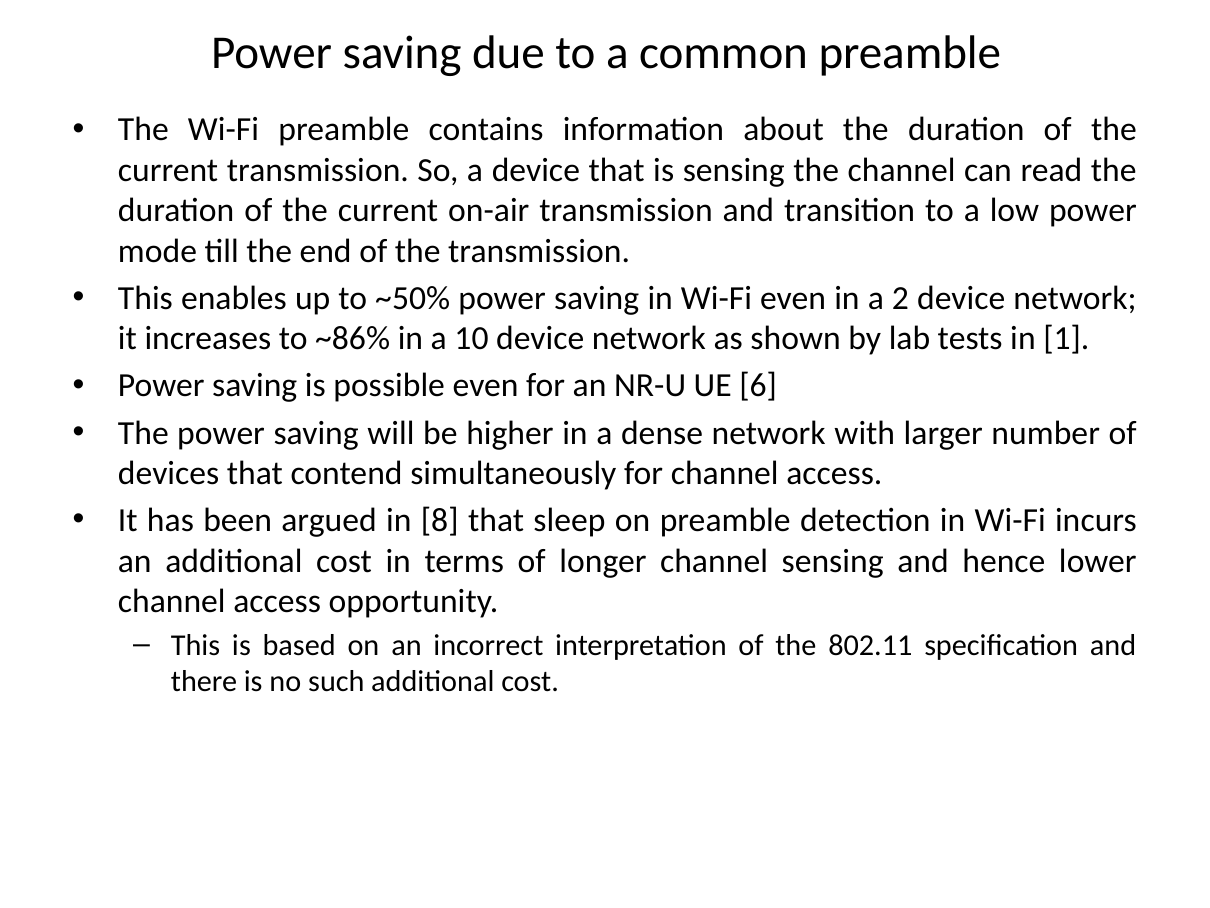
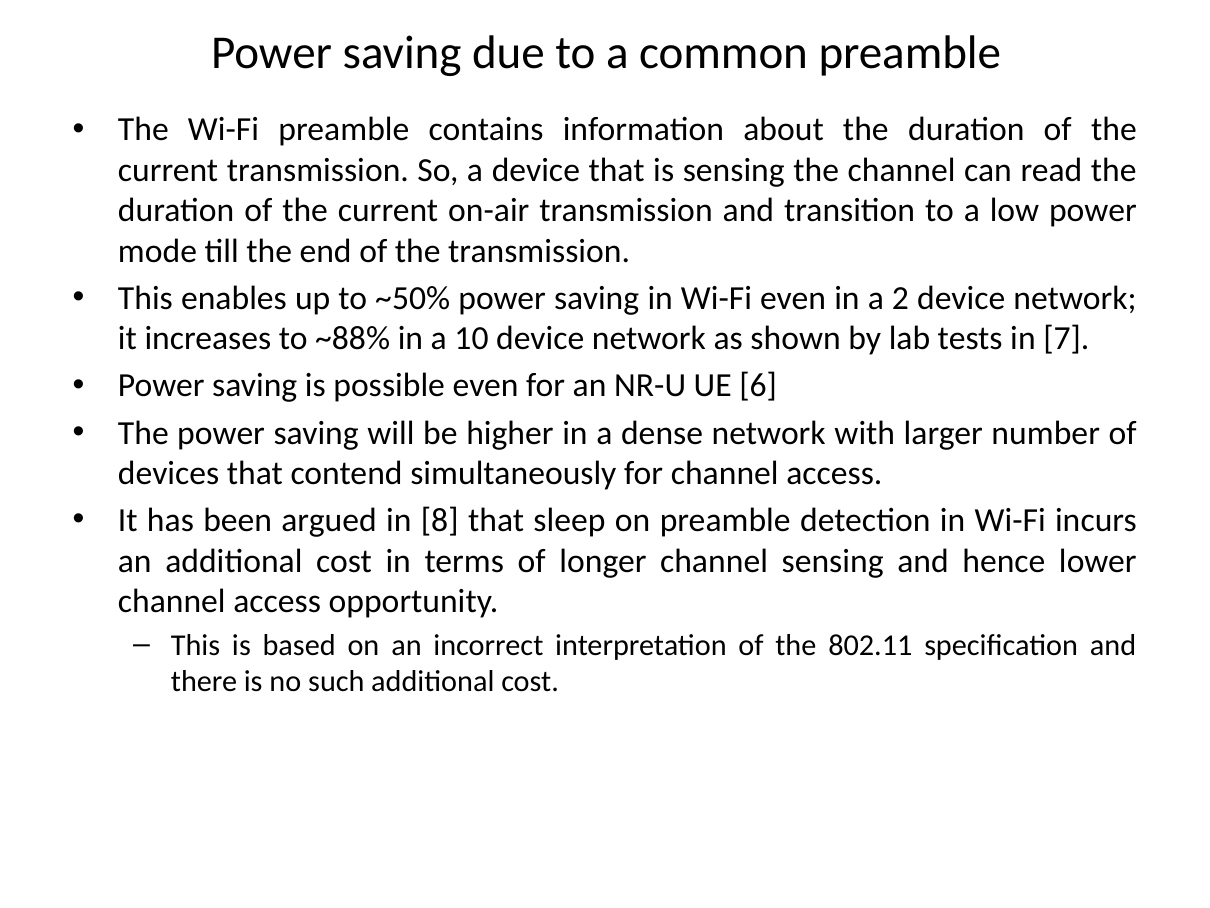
~86%: ~86% -> ~88%
1: 1 -> 7
